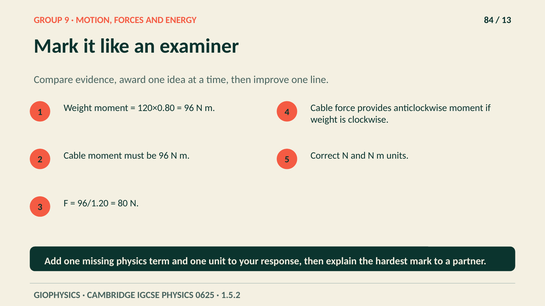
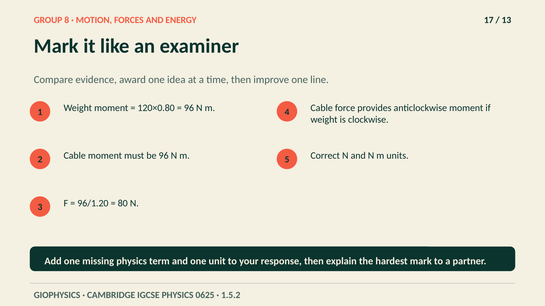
9: 9 -> 8
84: 84 -> 17
